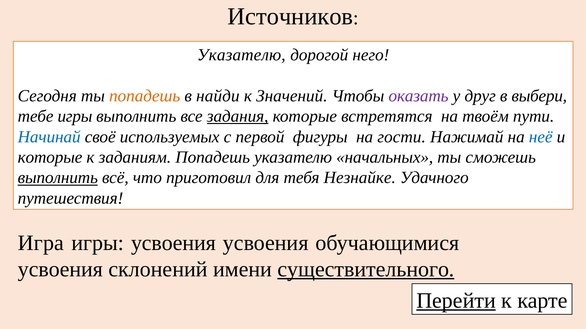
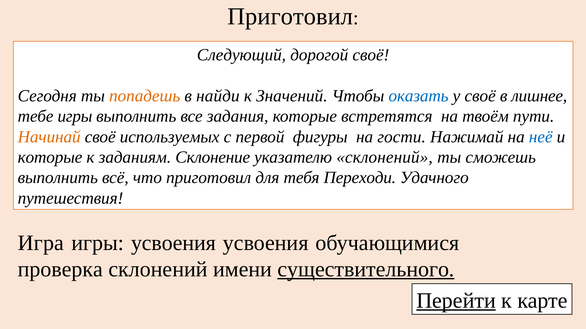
Источников at (290, 17): Источников -> Приготовил
Указателю at (241, 55): Указателю -> Следующий
дорогой него: него -> своё
оказать colour: purple -> blue
у друг: друг -> своё
выбери: выбери -> лишнее
задания underline: present -> none
Начинай colour: blue -> orange
заданиям Попадешь: Попадешь -> Склонение
указателю начальных: начальных -> склонений
выполнить at (58, 178) underline: present -> none
Незнайке: Незнайке -> Переходи
усвоения at (60, 270): усвоения -> проверка
